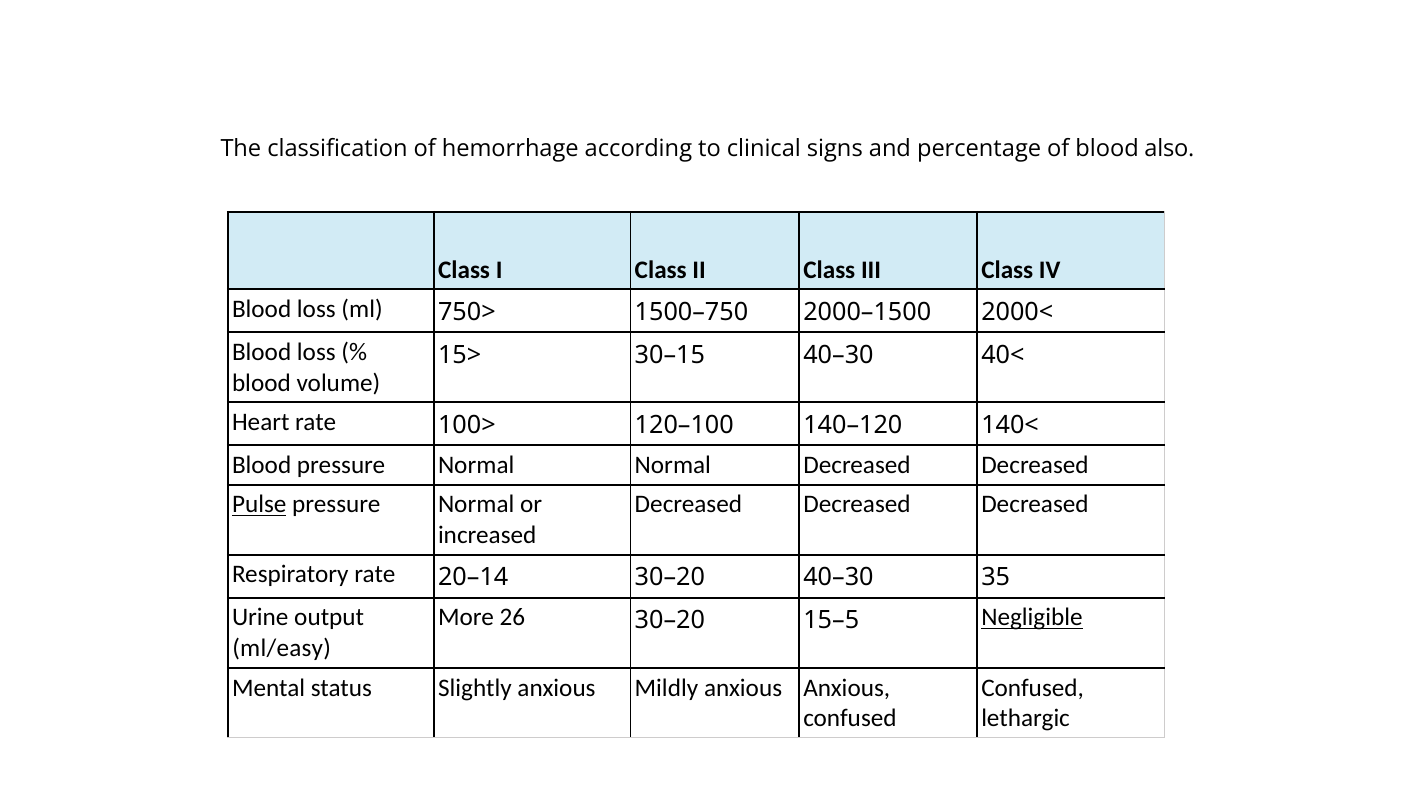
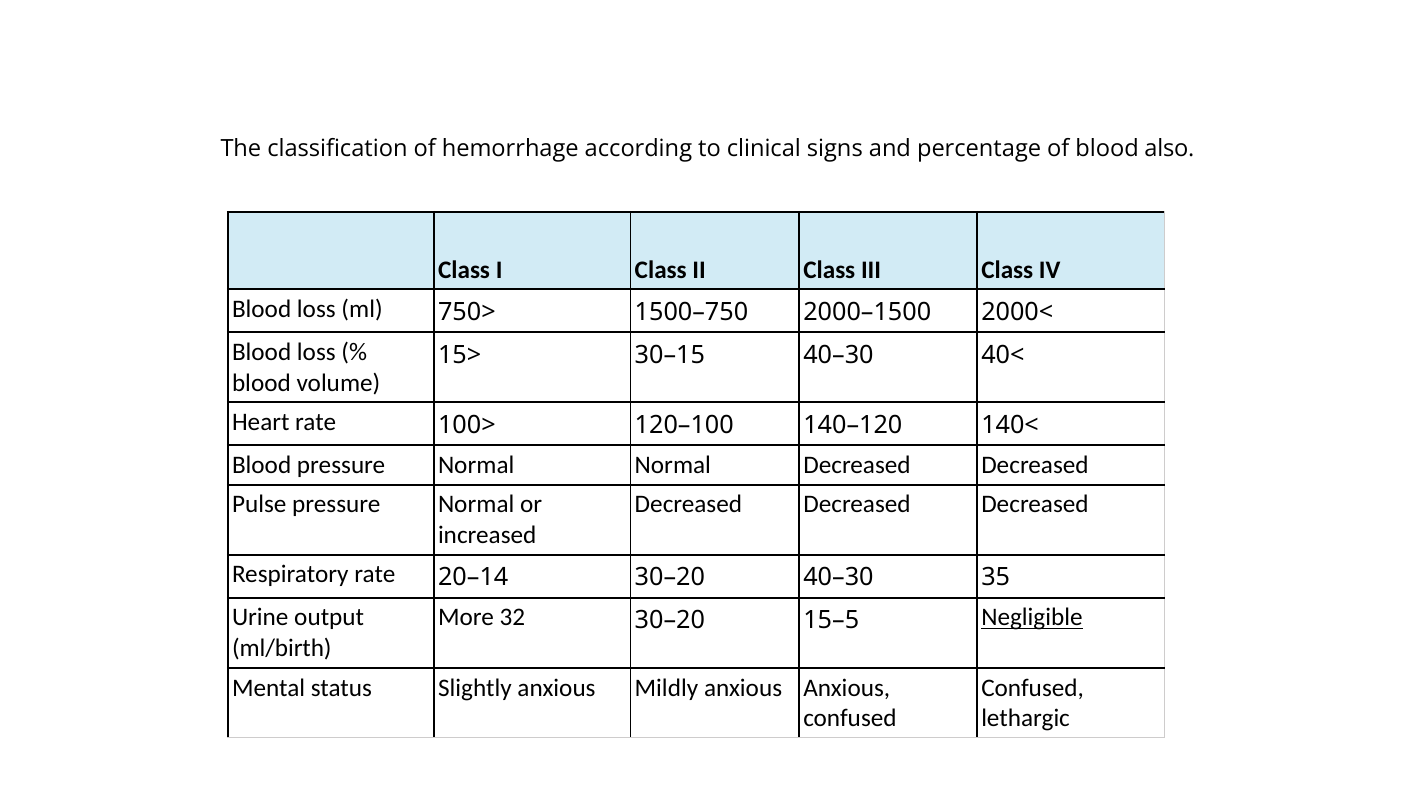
Pulse underline: present -> none
26: 26 -> 32
ml/easy: ml/easy -> ml/birth
